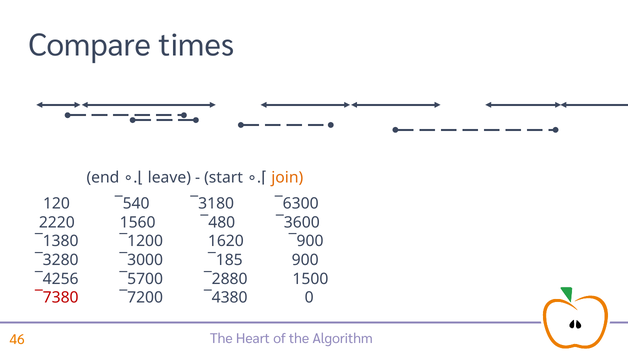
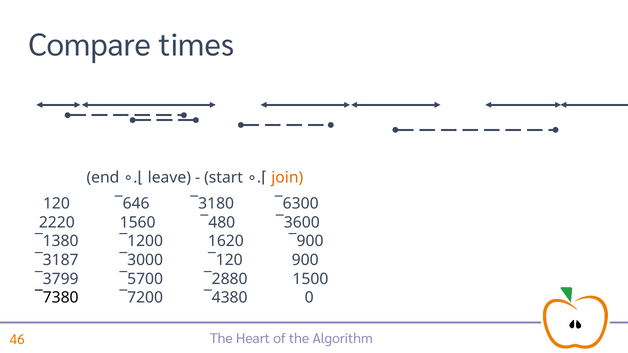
¯540: ¯540 -> ¯646
¯3280: ¯3280 -> ¯3187
¯185: ¯185 -> ¯120
¯4256: ¯4256 -> ¯3799
¯7380 colour: red -> black
